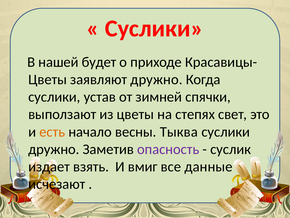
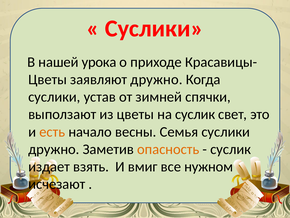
будет: будет -> урока
на степях: степях -> суслик
Тыква: Тыква -> Семья
опасность colour: purple -> orange
данные: данные -> нужном
